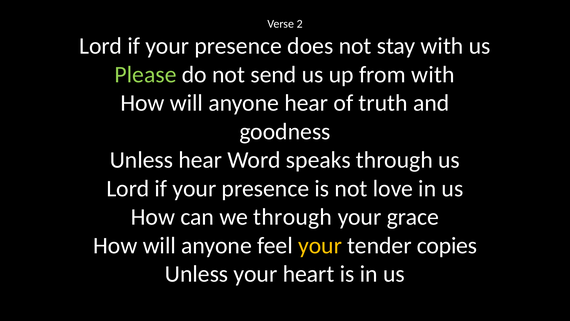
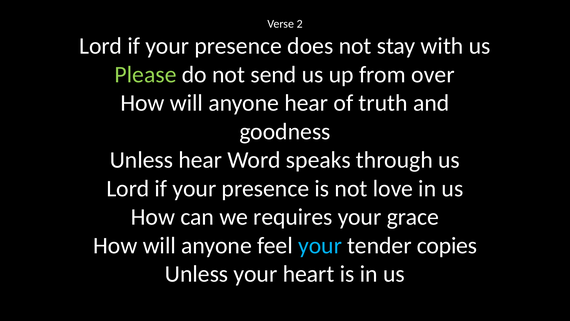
from with: with -> over
we through: through -> requires
your at (320, 245) colour: yellow -> light blue
